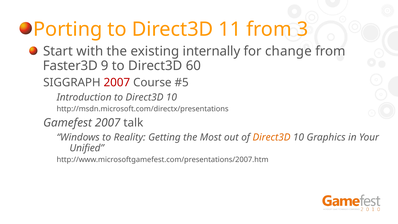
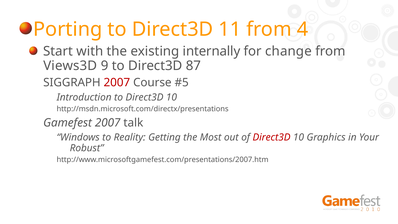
3: 3 -> 4
Faster3D: Faster3D -> Views3D
60: 60 -> 87
Direct3D at (272, 137) colour: orange -> red
Unified: Unified -> Robust
